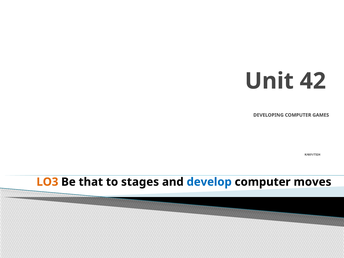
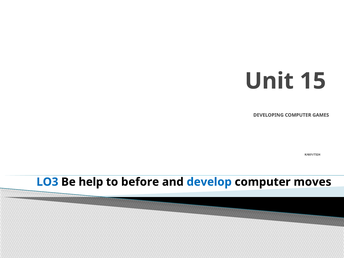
42: 42 -> 15
LO3 colour: orange -> blue
that: that -> help
stages: stages -> before
